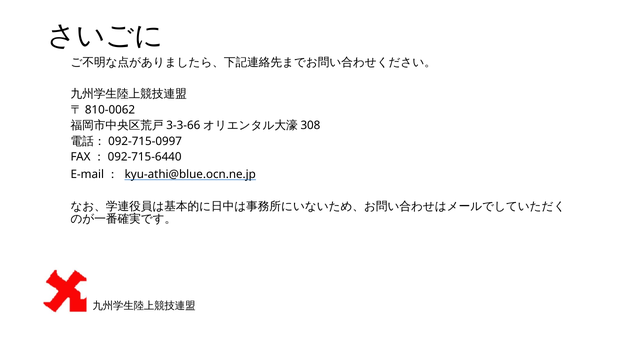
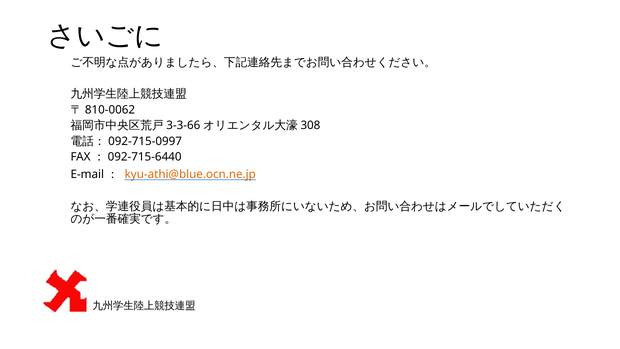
kyu-athi@blue.ocn.ne.jp colour: black -> orange
